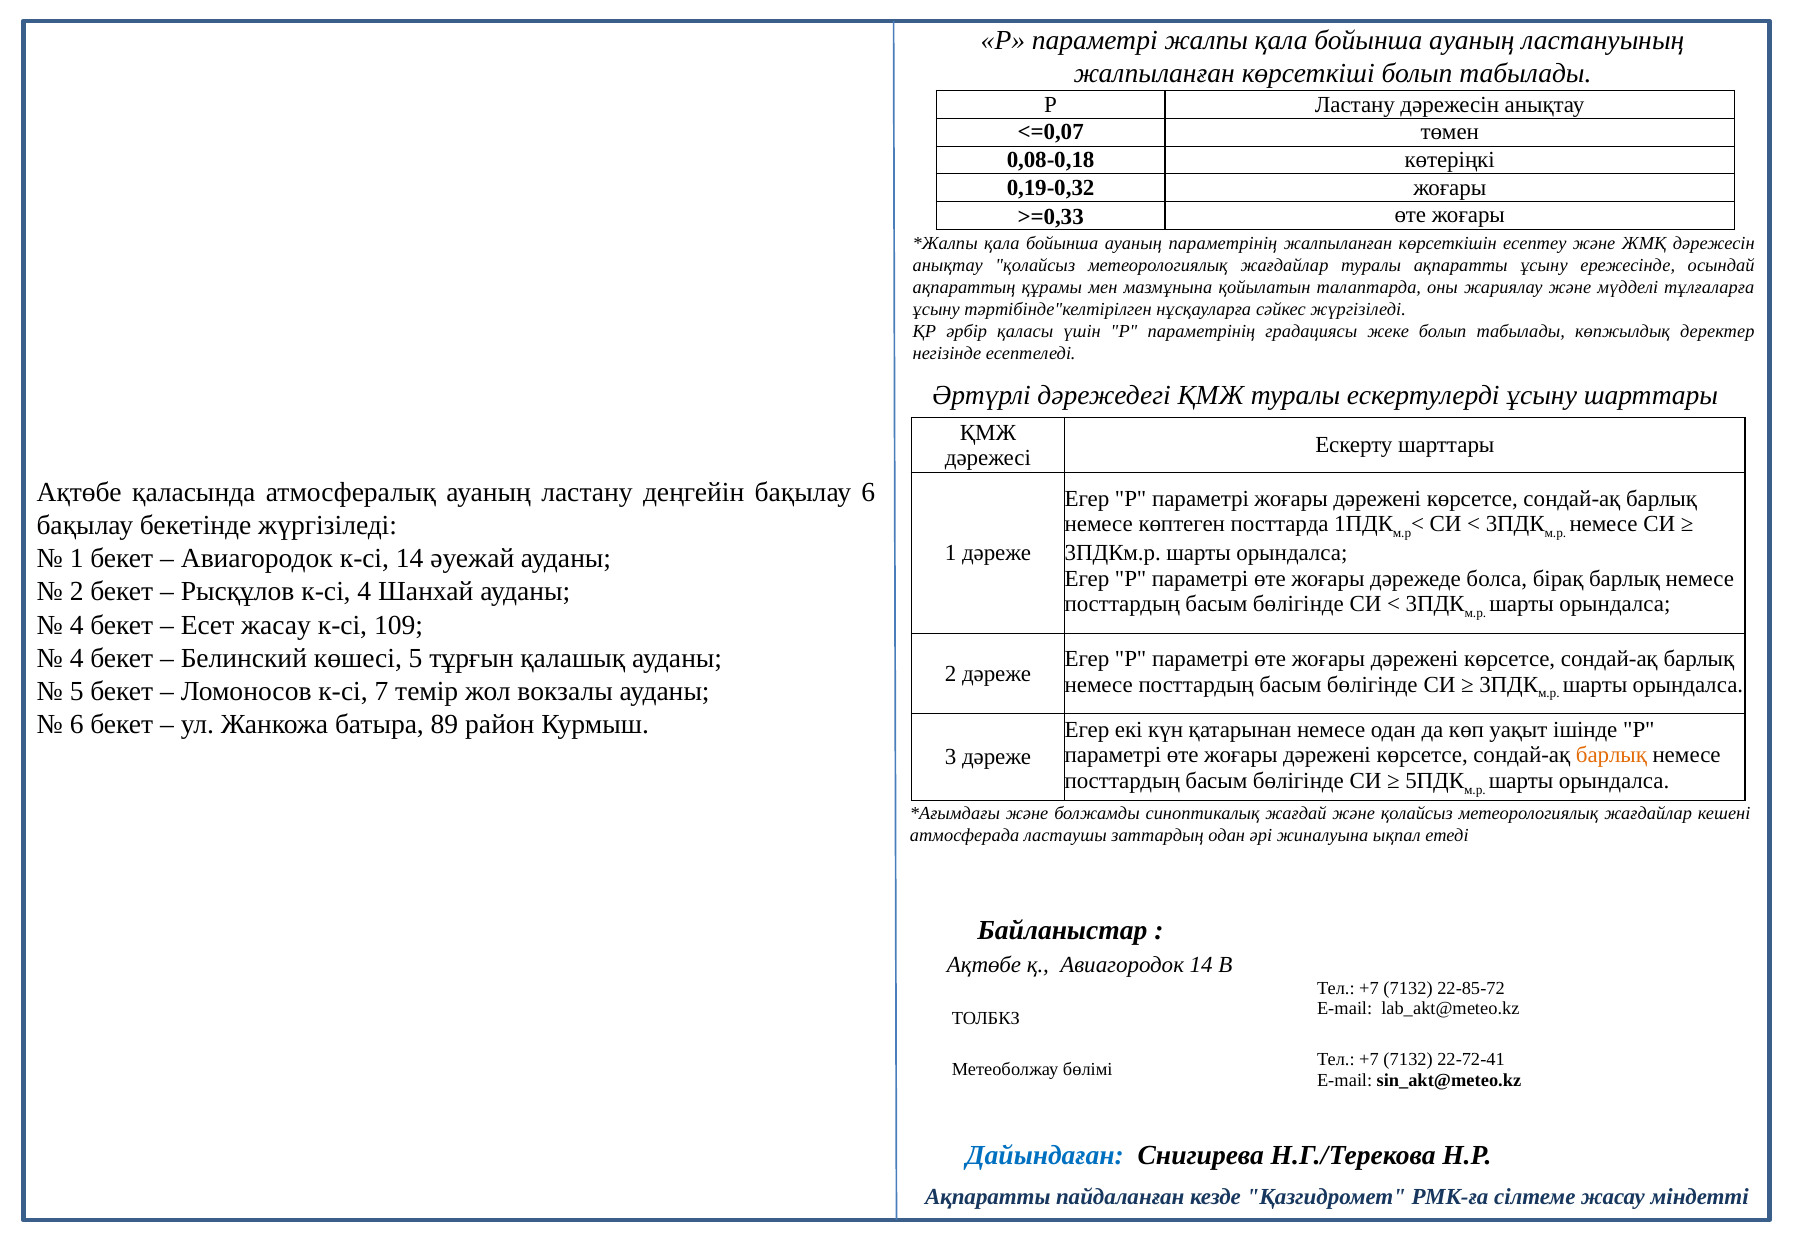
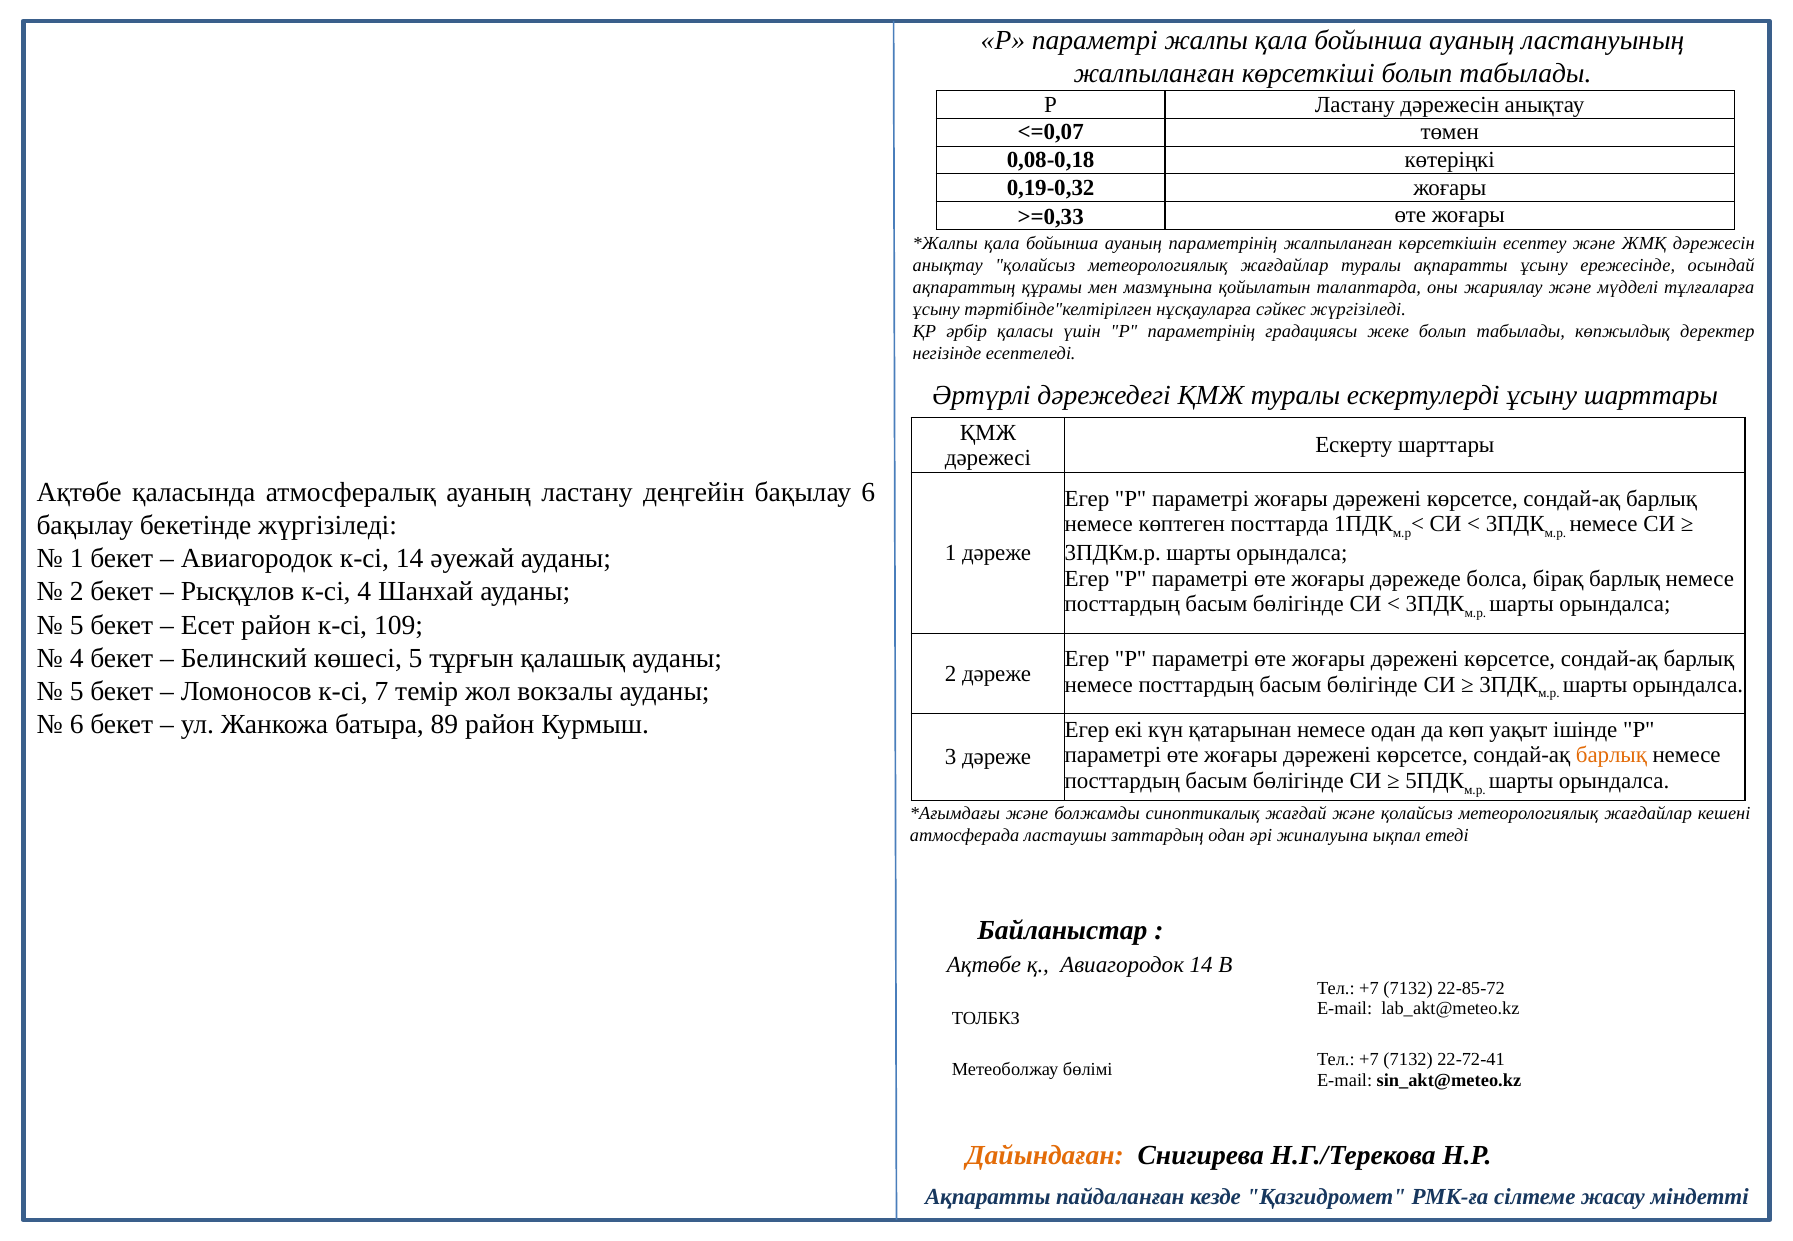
4 at (77, 625): 4 -> 5
Есет жасау: жасау -> район
Дайындаған colour: blue -> orange
